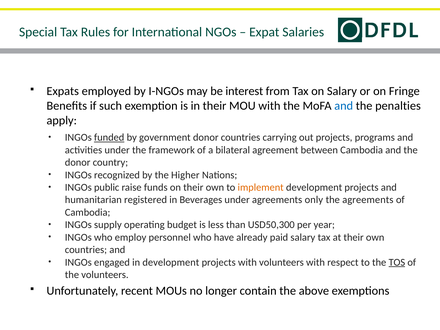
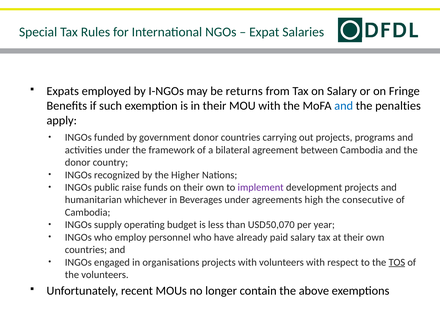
interest: interest -> returns
funded underline: present -> none
implement colour: orange -> purple
registered: registered -> whichever
only: only -> high
the agreements: agreements -> consecutive
USD50,300: USD50,300 -> USD50,070
in development: development -> organisations
